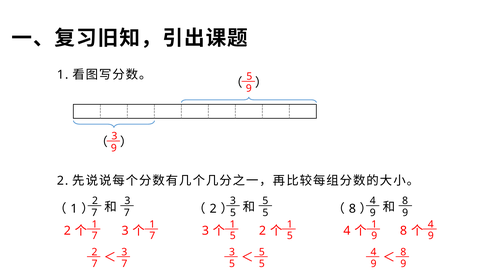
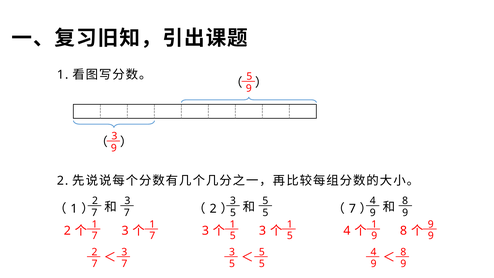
8 at (352, 209): 8 -> 7
2 at (263, 231): 2 -> 3
4 at (431, 224): 4 -> 9
